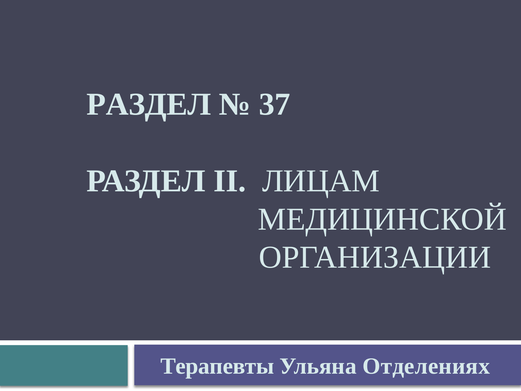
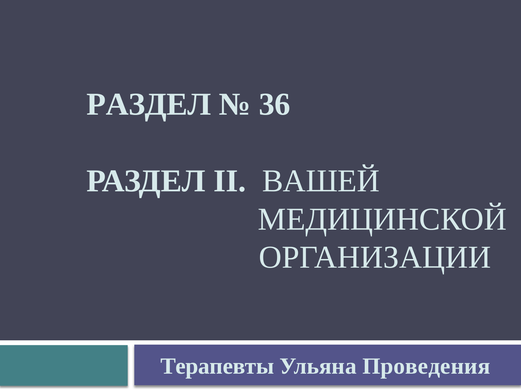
37: 37 -> 36
ЛИЦАМ: ЛИЦАМ -> ВАШЕЙ
Отделениях: Отделениях -> Проведения
